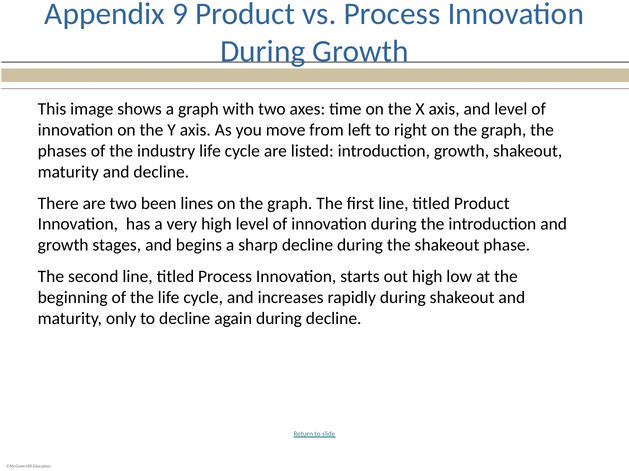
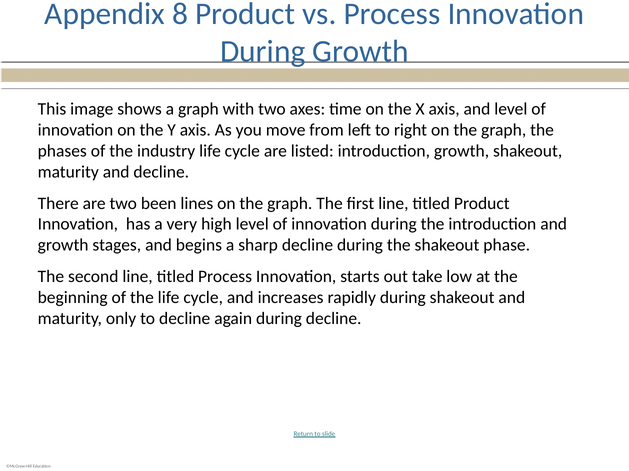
9: 9 -> 8
out high: high -> take
